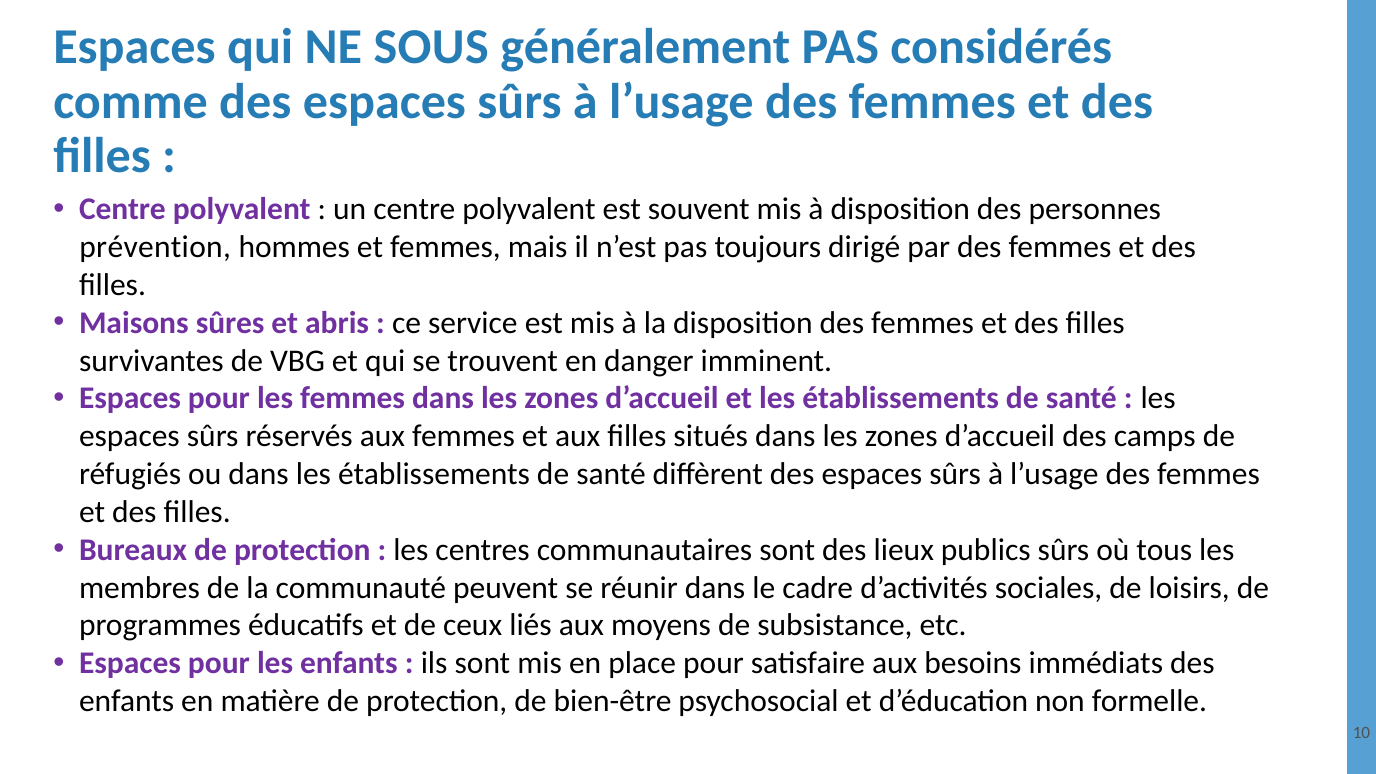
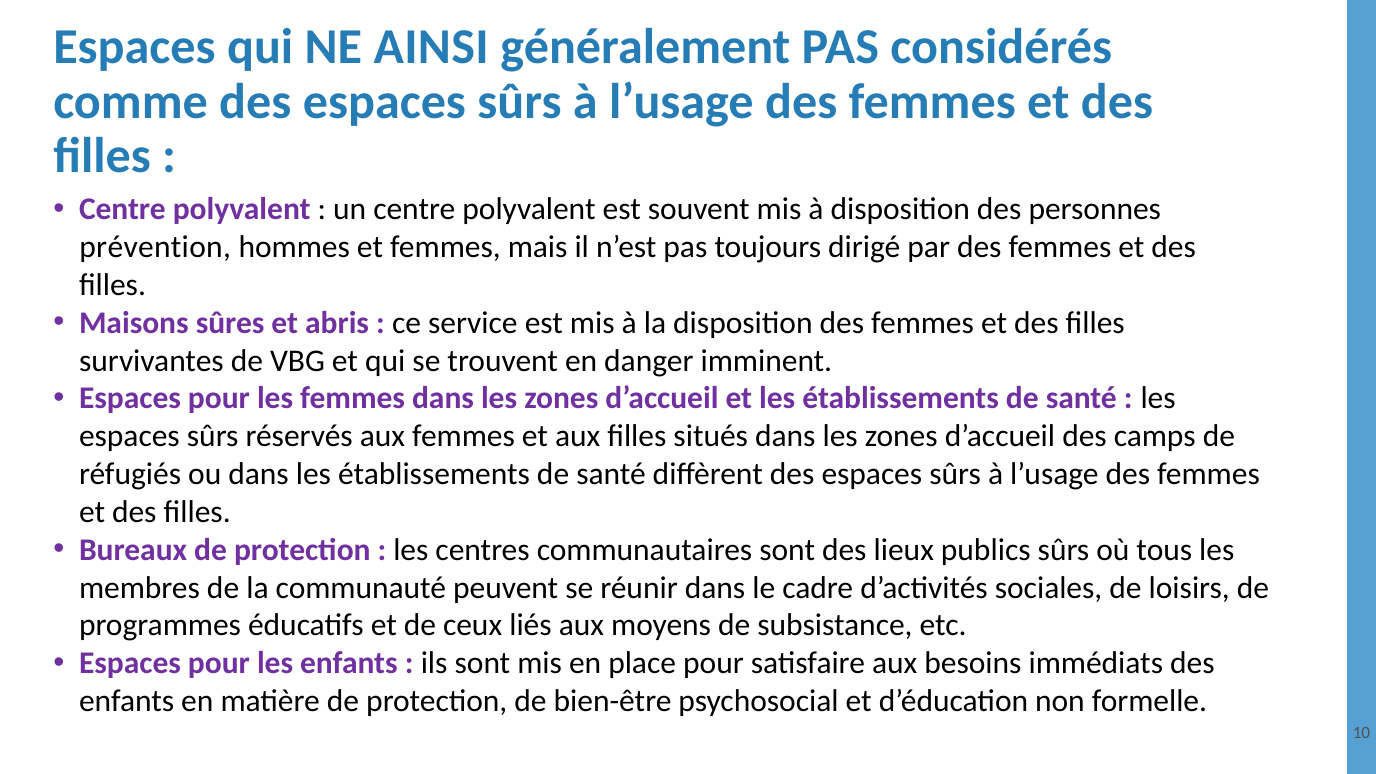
SOUS: SOUS -> AINSI
